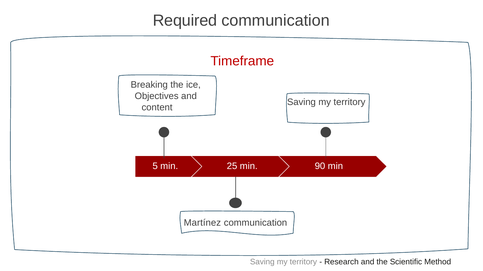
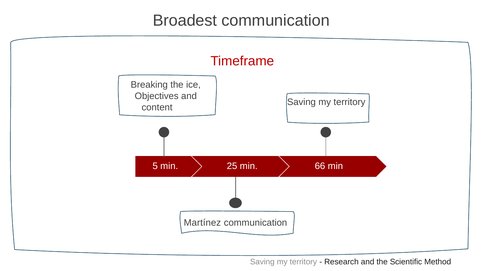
Required: Required -> Broadest
90: 90 -> 66
